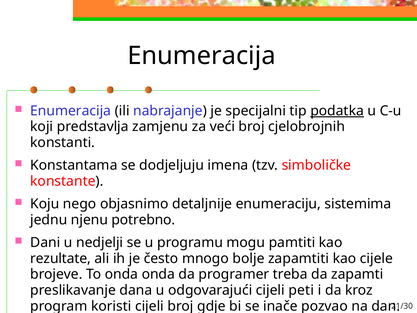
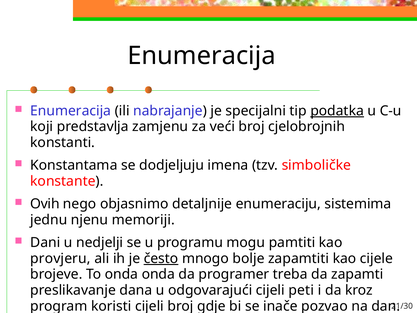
Koju: Koju -> Ovih
potrebno: potrebno -> memoriji
rezultate: rezultate -> provjeru
često underline: none -> present
